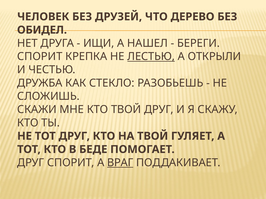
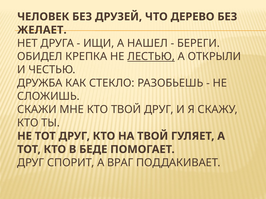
ОБИДЕЛ: ОБИДЕЛ -> ЖЕЛАЕТ
СПОРИТ at (40, 57): СПОРИТ -> ОБИДЕЛ
ВРАГ underline: present -> none
